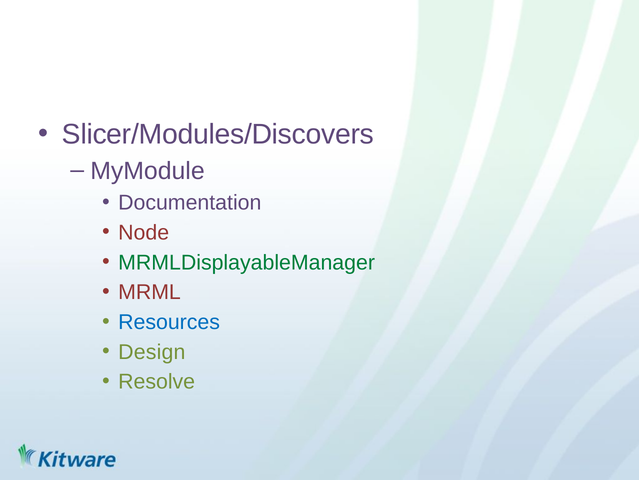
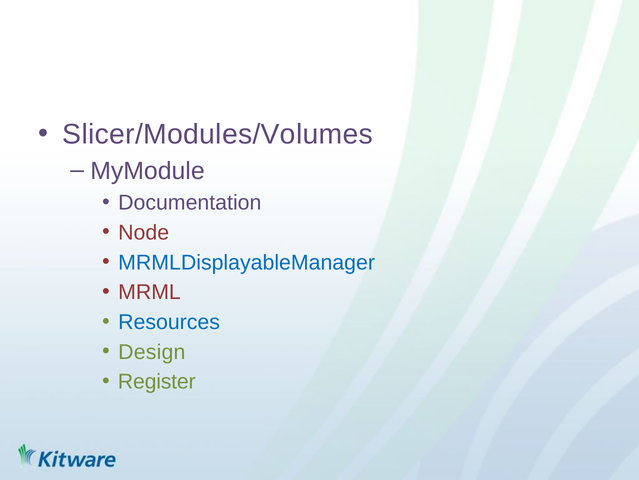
Slicer/Modules/Discovers: Slicer/Modules/Discovers -> Slicer/Modules/Volumes
MRMLDisplayableManager colour: green -> blue
Resolve: Resolve -> Register
